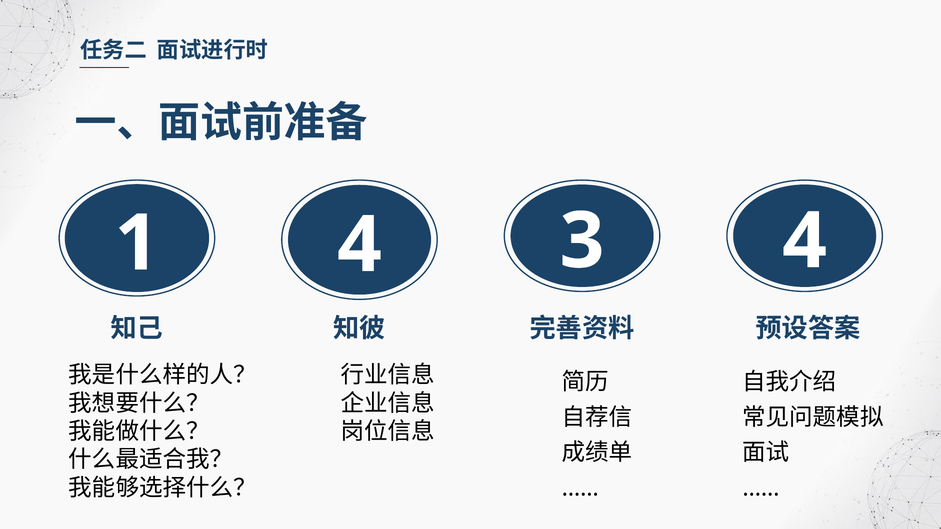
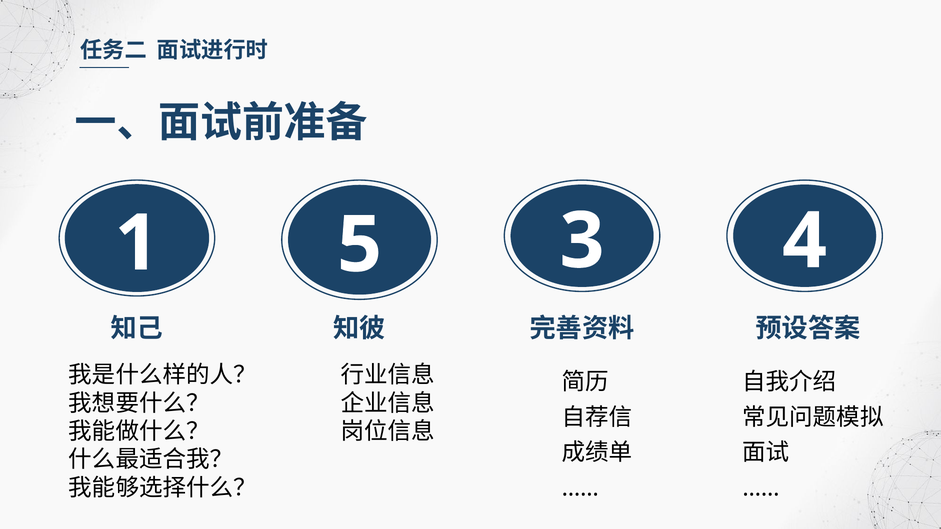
1 4: 4 -> 5
